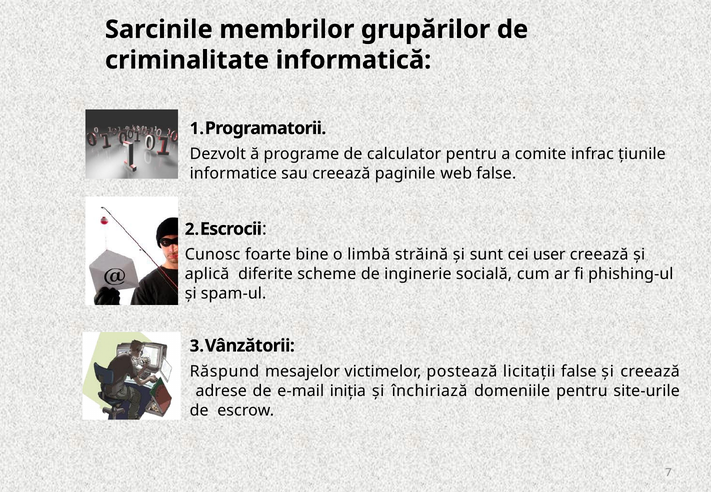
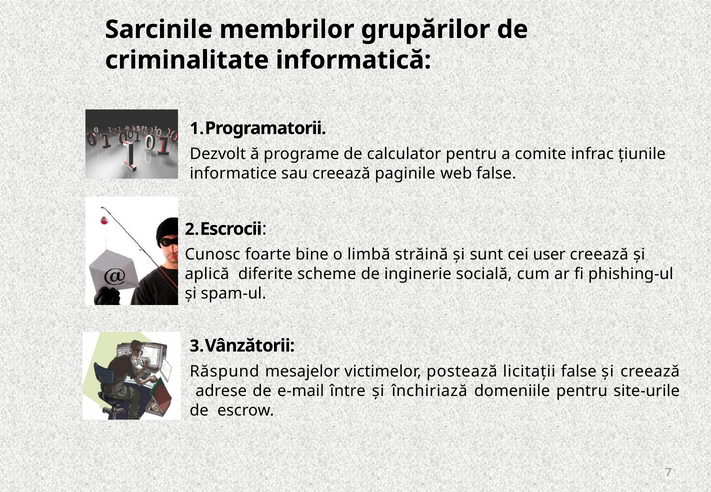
iniția: iniția -> între
